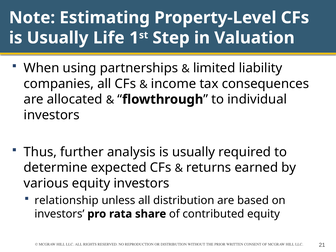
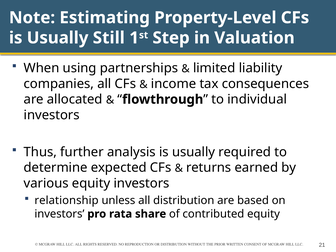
Life: Life -> Still
